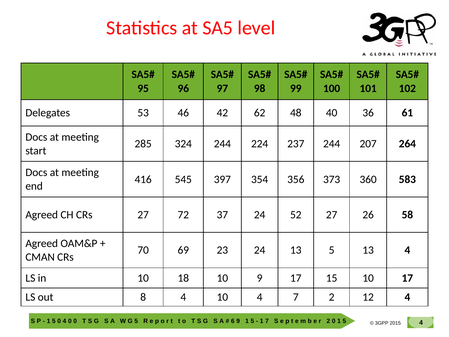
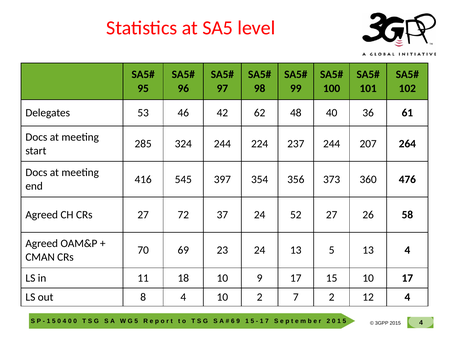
583: 583 -> 476
in 10: 10 -> 11
10 4: 4 -> 2
